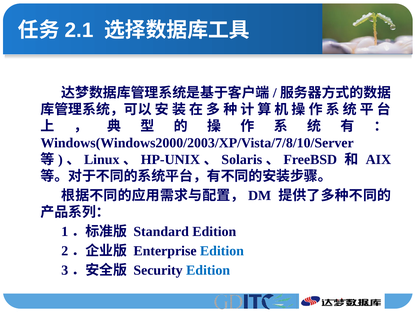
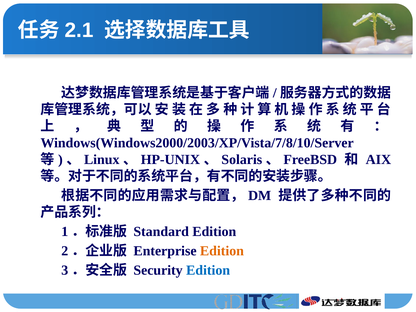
Edition at (222, 251) colour: blue -> orange
